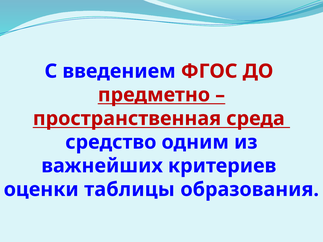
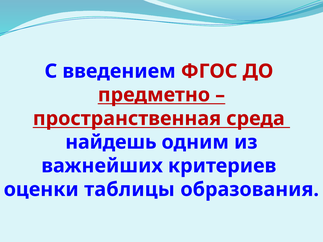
средство: средство -> найдешь
